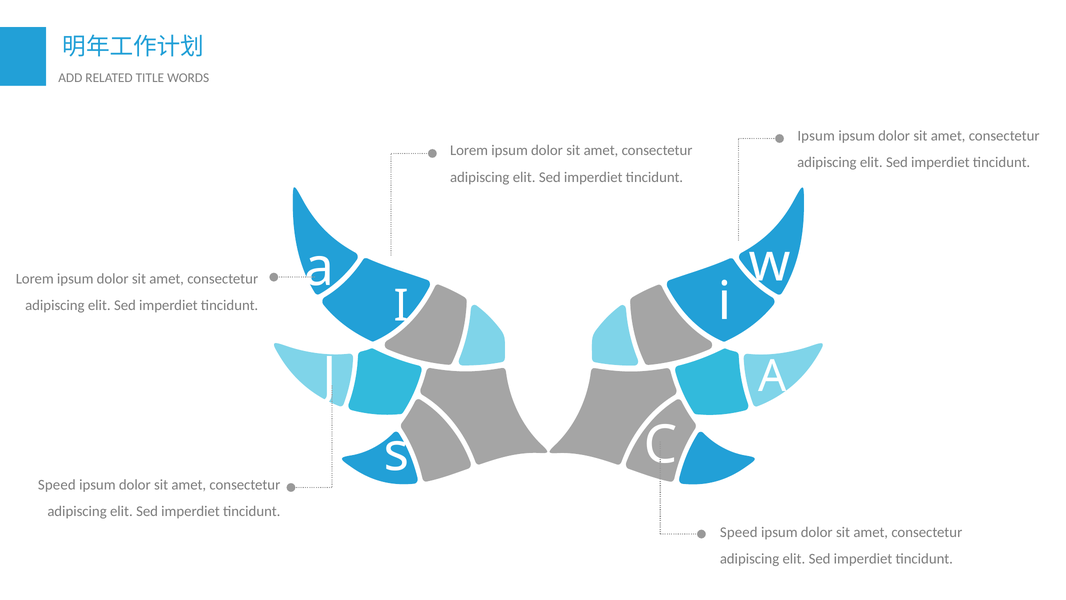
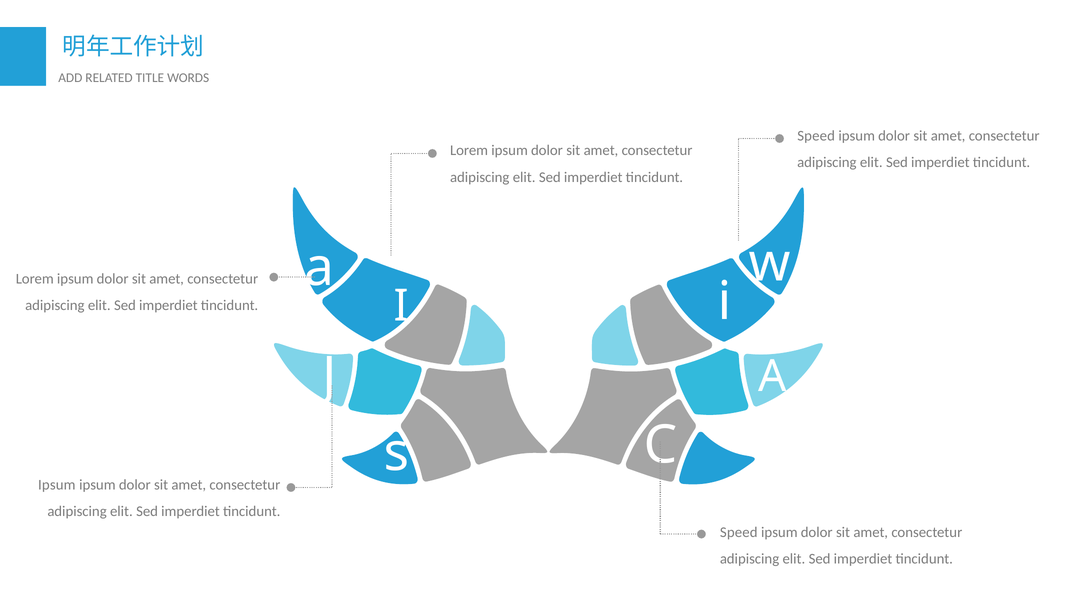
Ipsum at (816, 136): Ipsum -> Speed
Speed at (57, 485): Speed -> Ipsum
